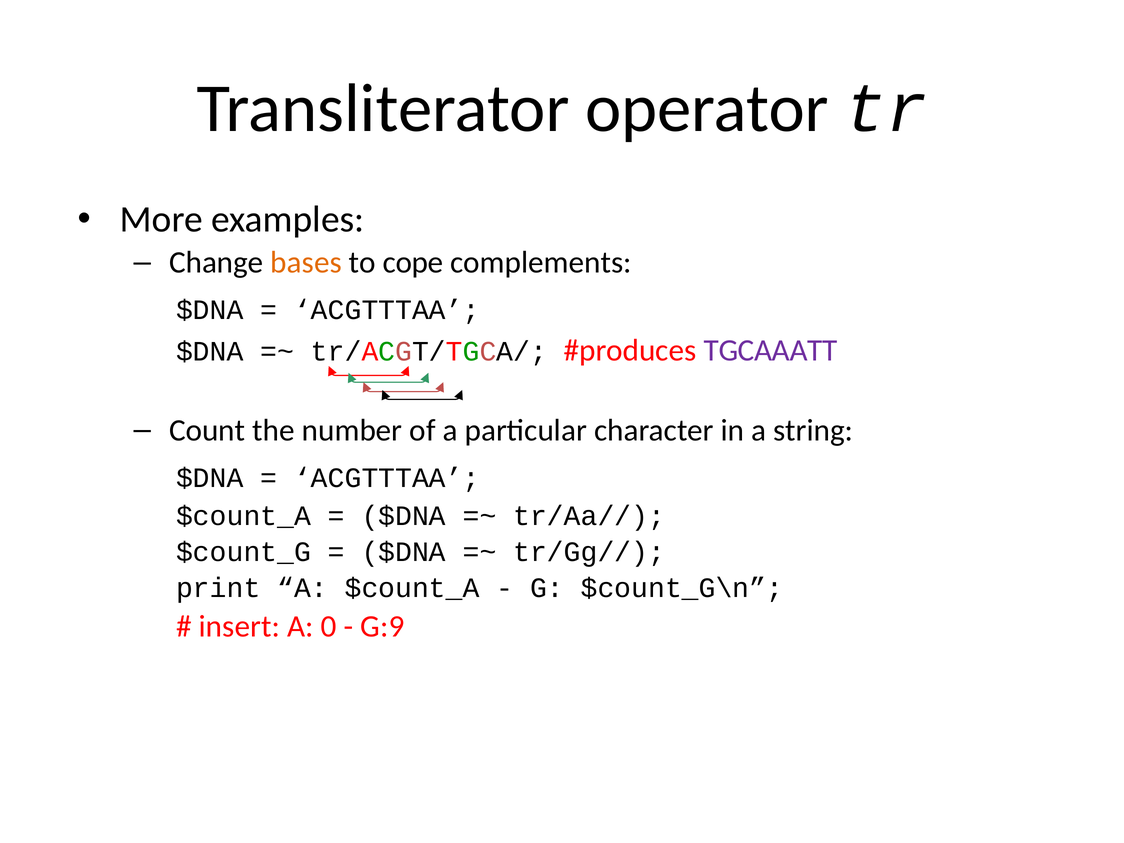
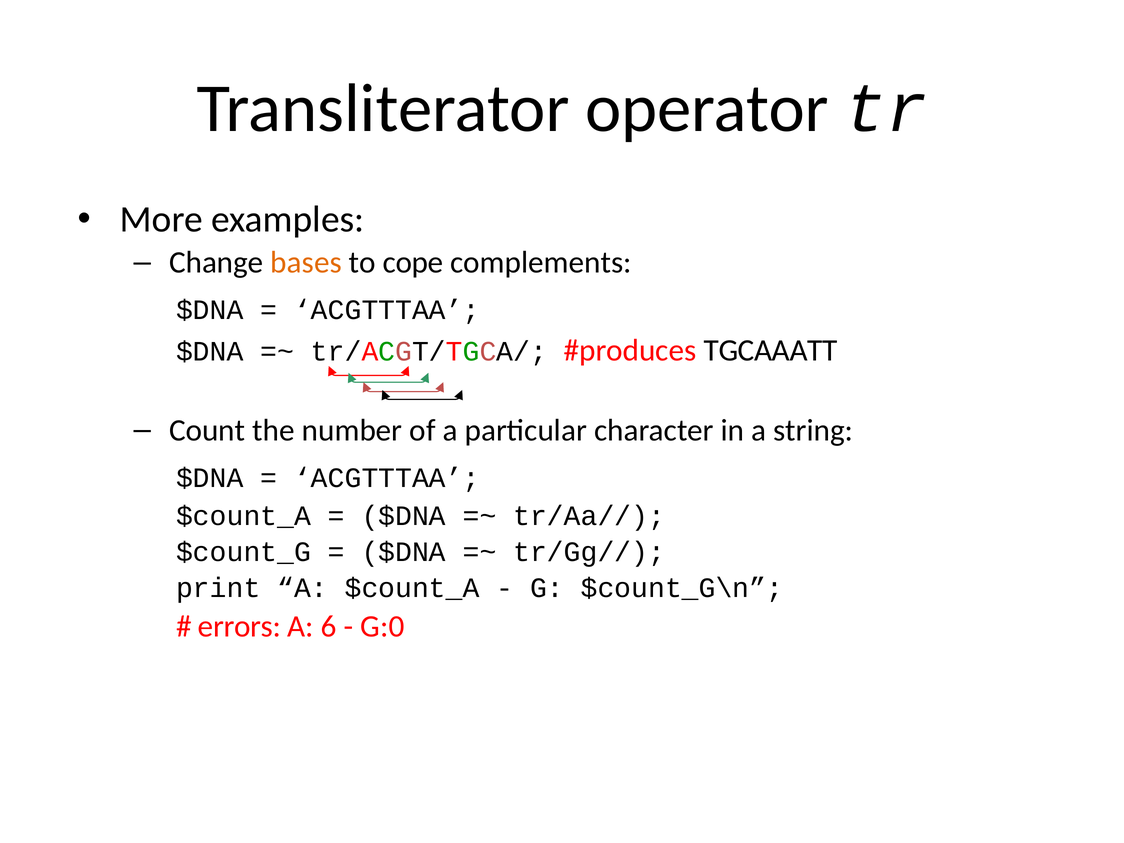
TGCAAATT colour: purple -> black
insert: insert -> errors
0: 0 -> 6
G:9: G:9 -> G:0
